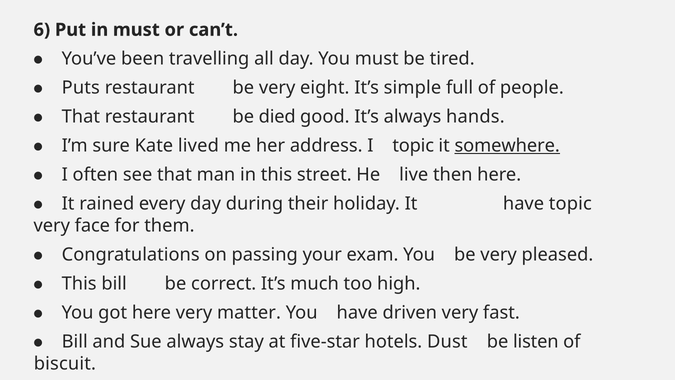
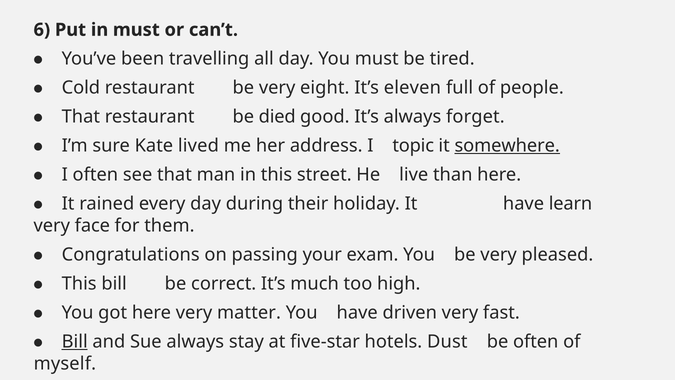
Puts: Puts -> Cold
simple: simple -> eleven
hands: hands -> forget
then: then -> than
have topic: topic -> learn
Bill at (75, 341) underline: none -> present
be listen: listen -> often
biscuit: biscuit -> myself
